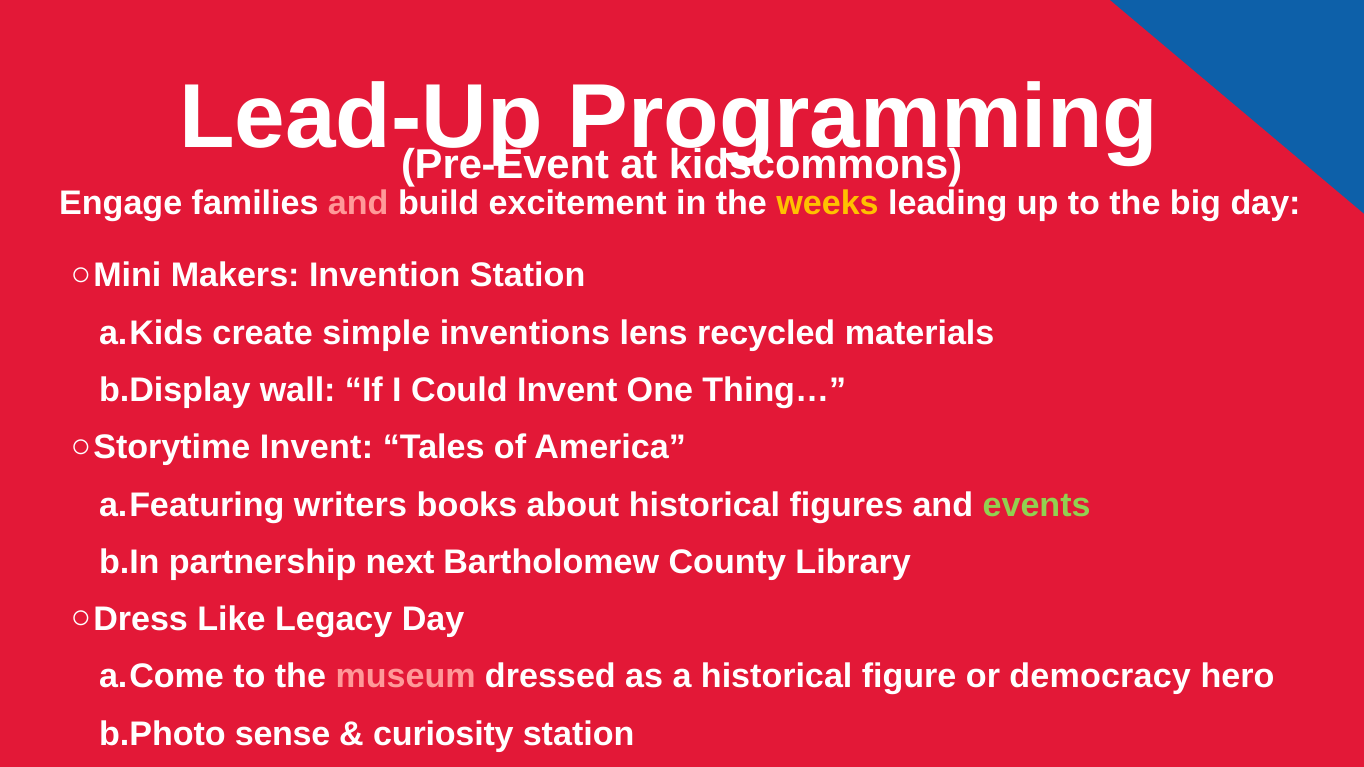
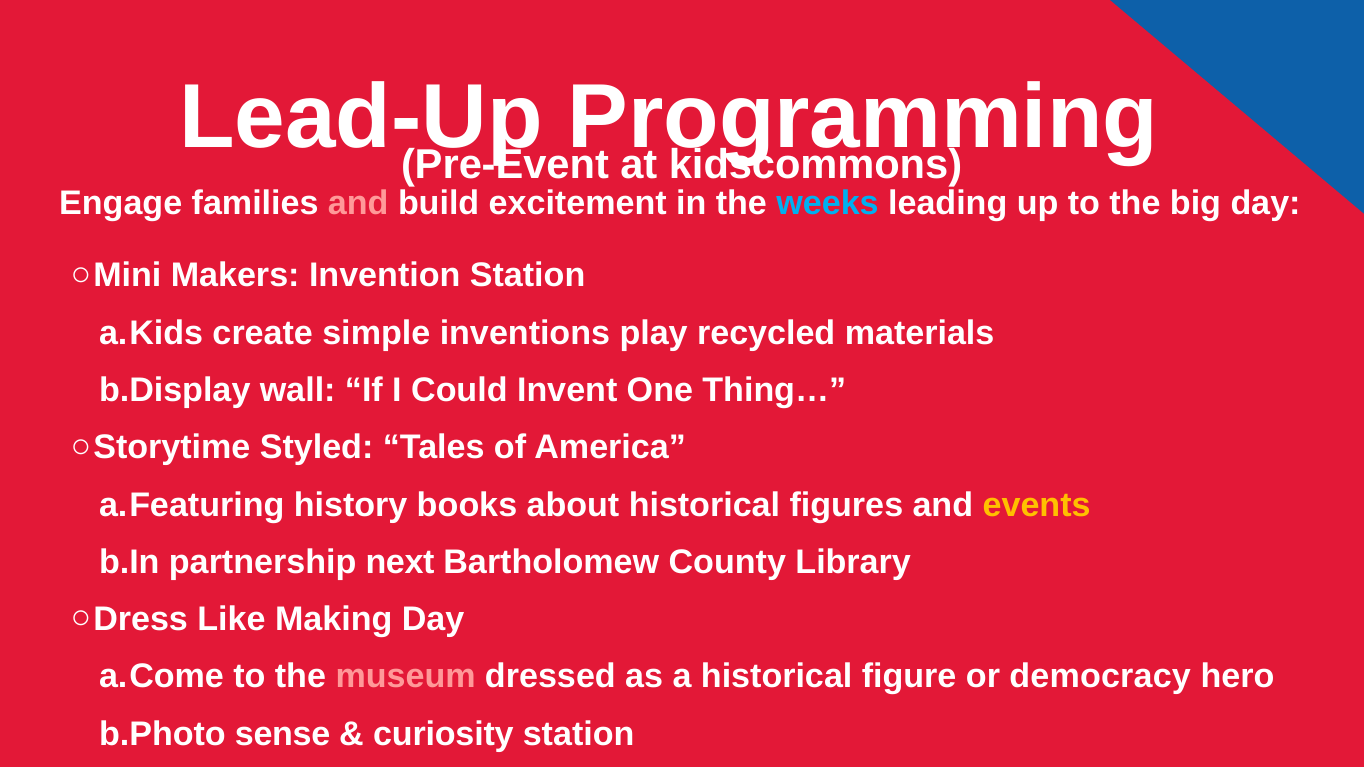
weeks colour: yellow -> light blue
lens: lens -> play
Invent at (316, 448): Invent -> Styled
writers: writers -> history
events colour: light green -> yellow
Legacy: Legacy -> Making
